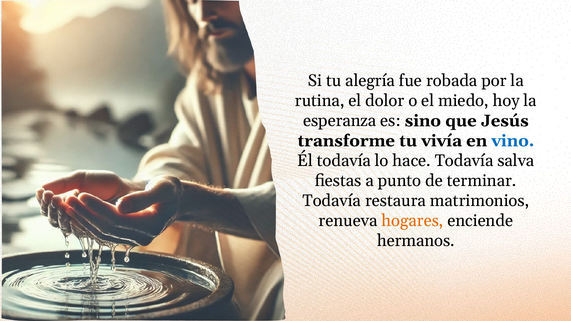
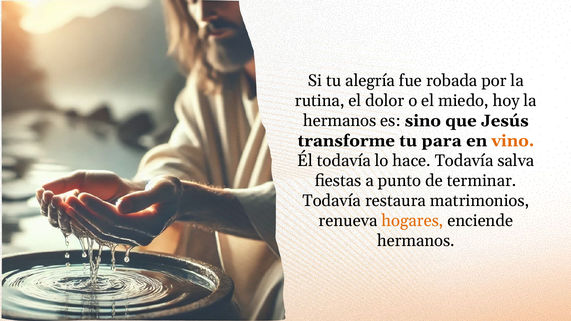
esperanza at (340, 121): esperanza -> hermanos
vivía: vivía -> para
vino colour: blue -> orange
